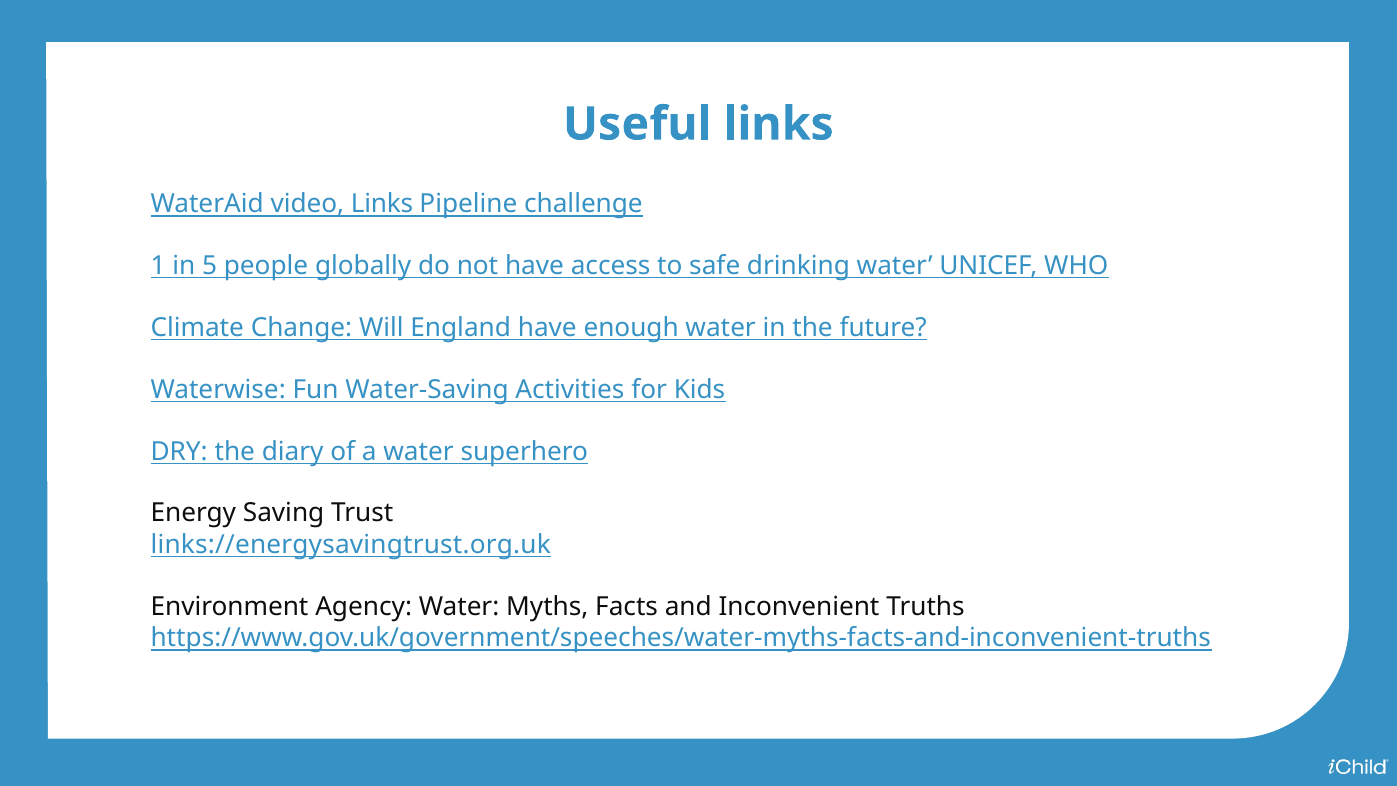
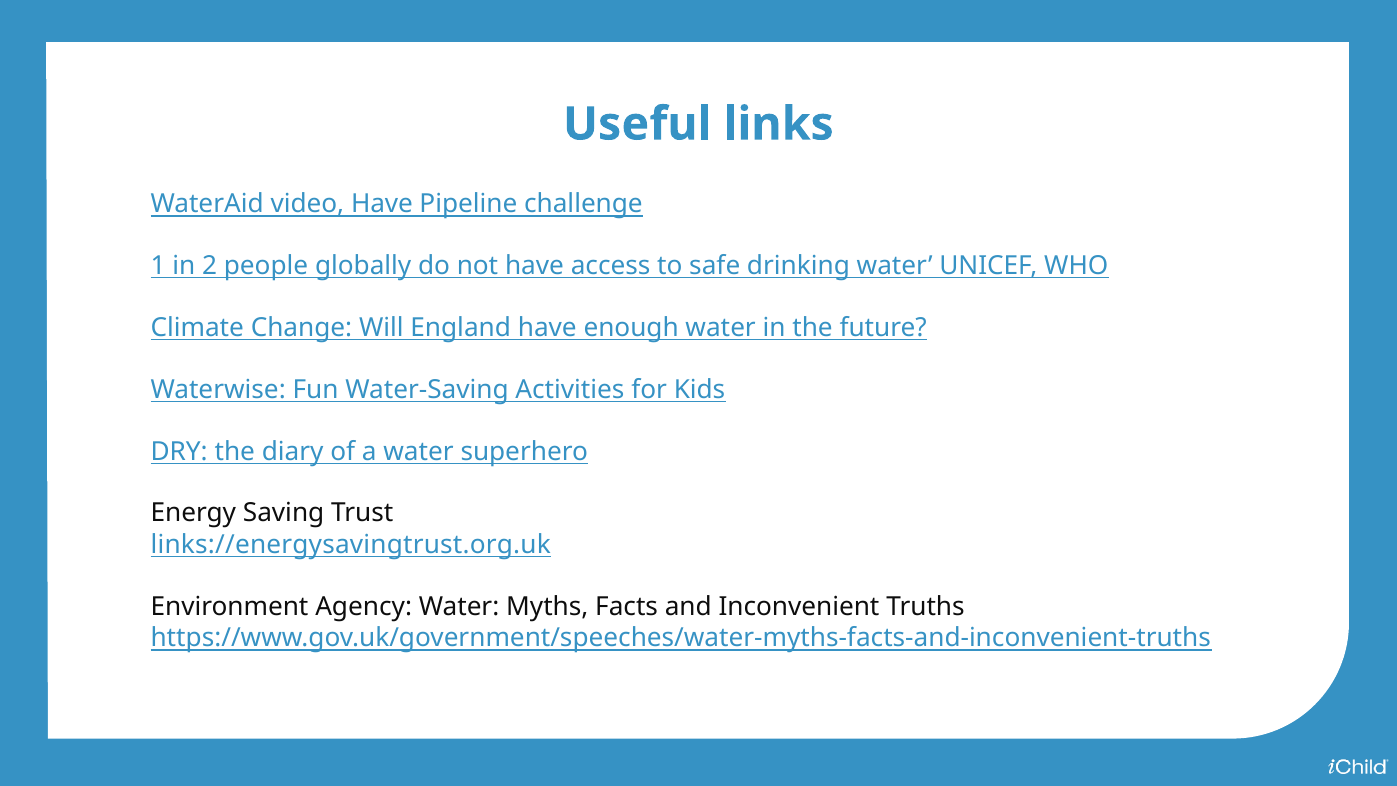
video Links: Links -> Have
5: 5 -> 2
